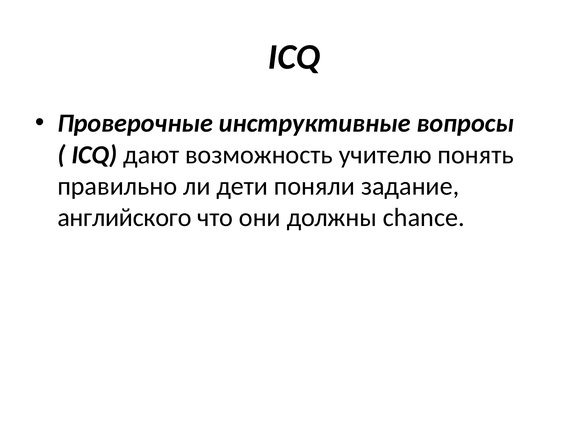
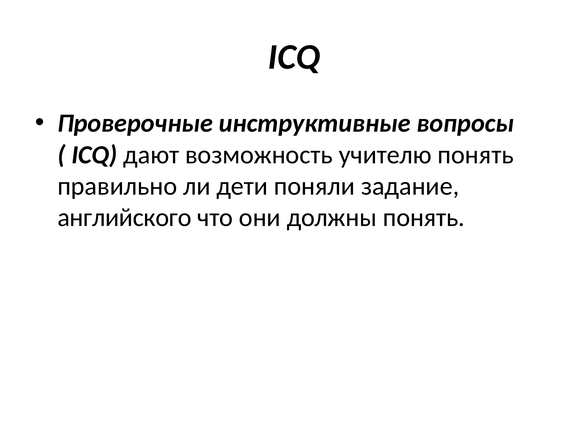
должны chance: chance -> понять
